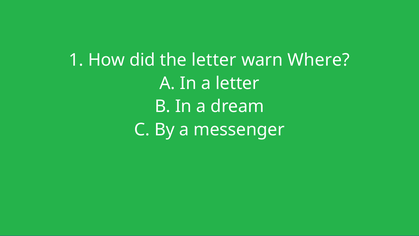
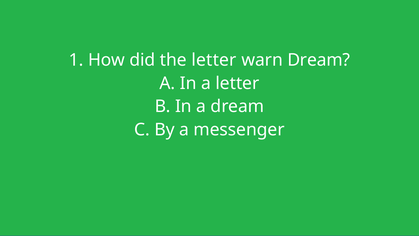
warn Where: Where -> Dream
